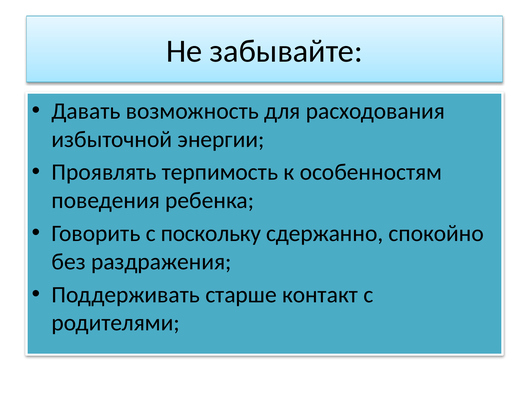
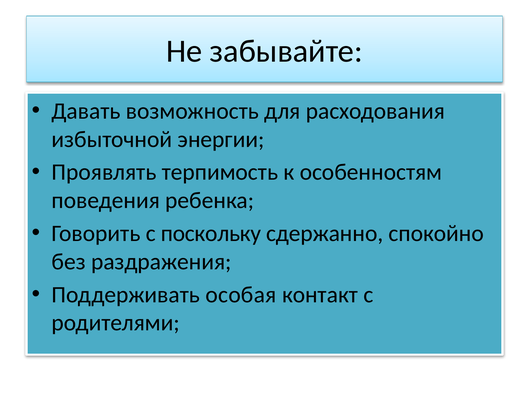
старше: старше -> особая
